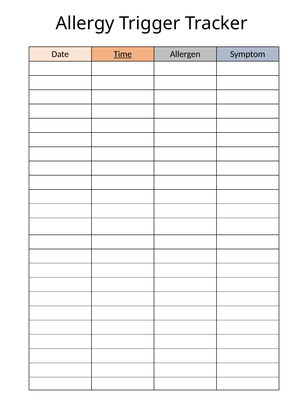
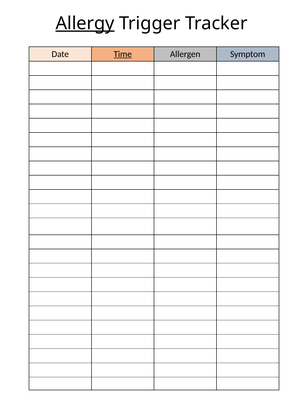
Allergy underline: none -> present
